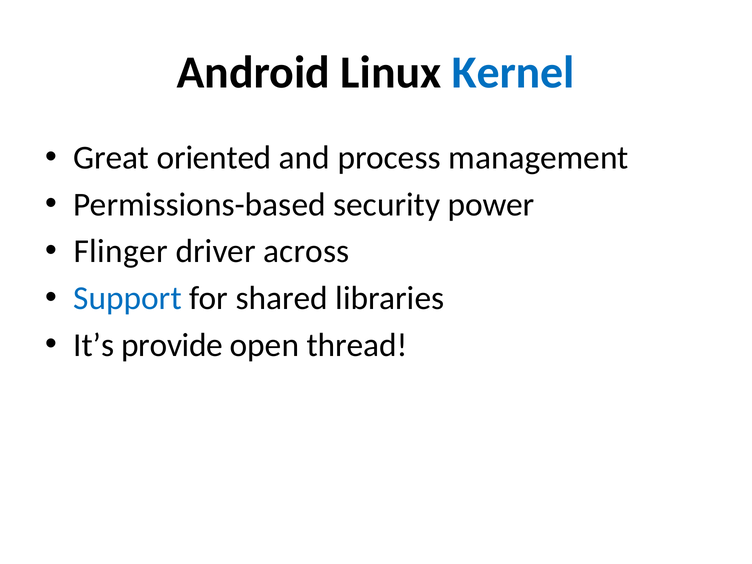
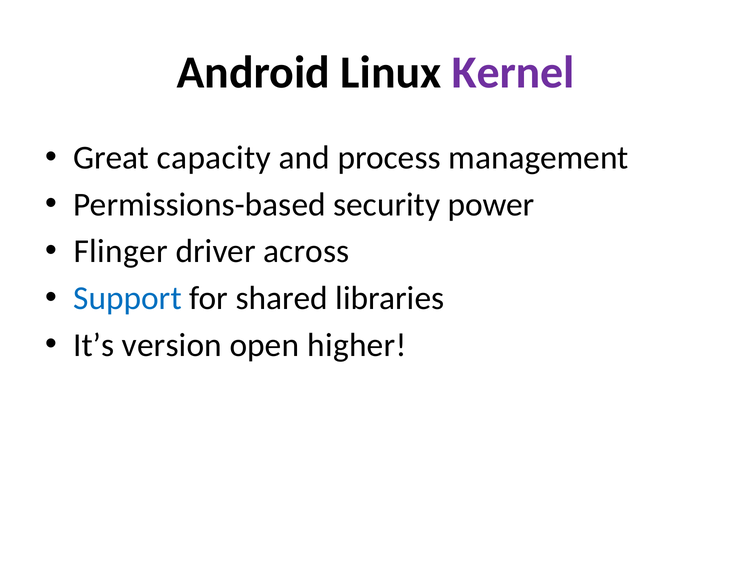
Kernel colour: blue -> purple
oriented: oriented -> capacity
provide: provide -> version
thread: thread -> higher
